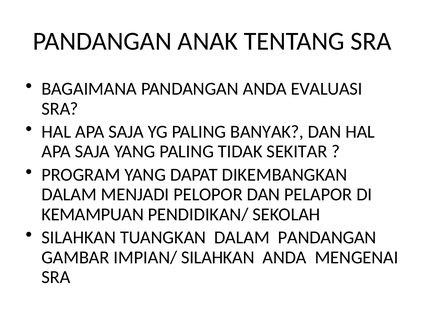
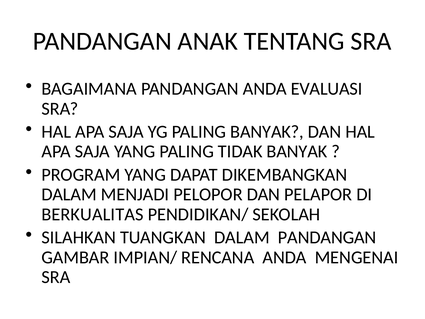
TIDAK SEKITAR: SEKITAR -> BANYAK
KEMAMPUAN: KEMAMPUAN -> BERKUALITAS
IMPIAN/ SILAHKAN: SILAHKAN -> RENCANA
